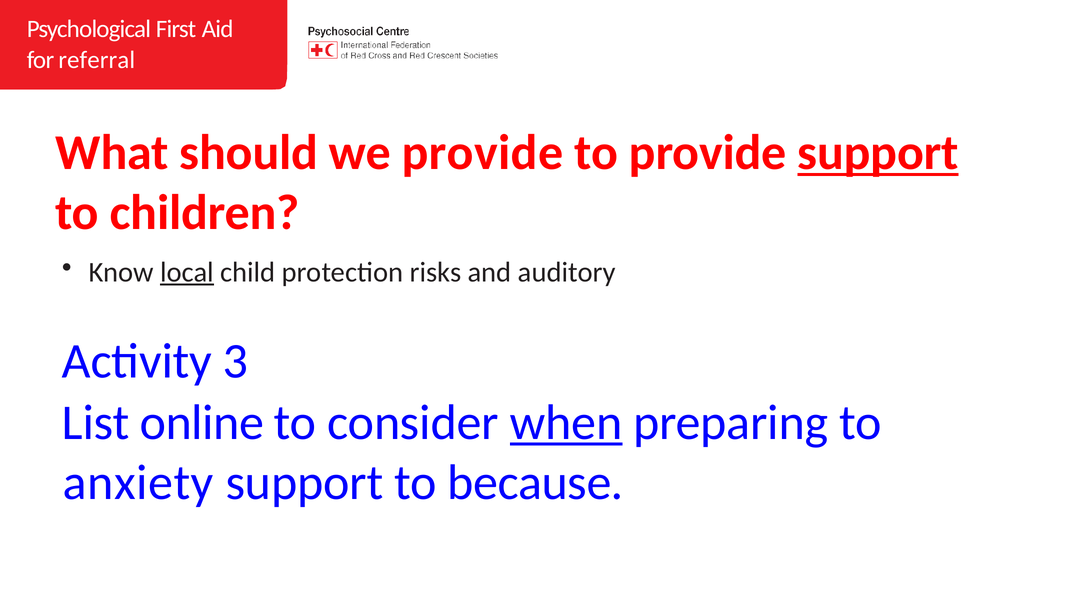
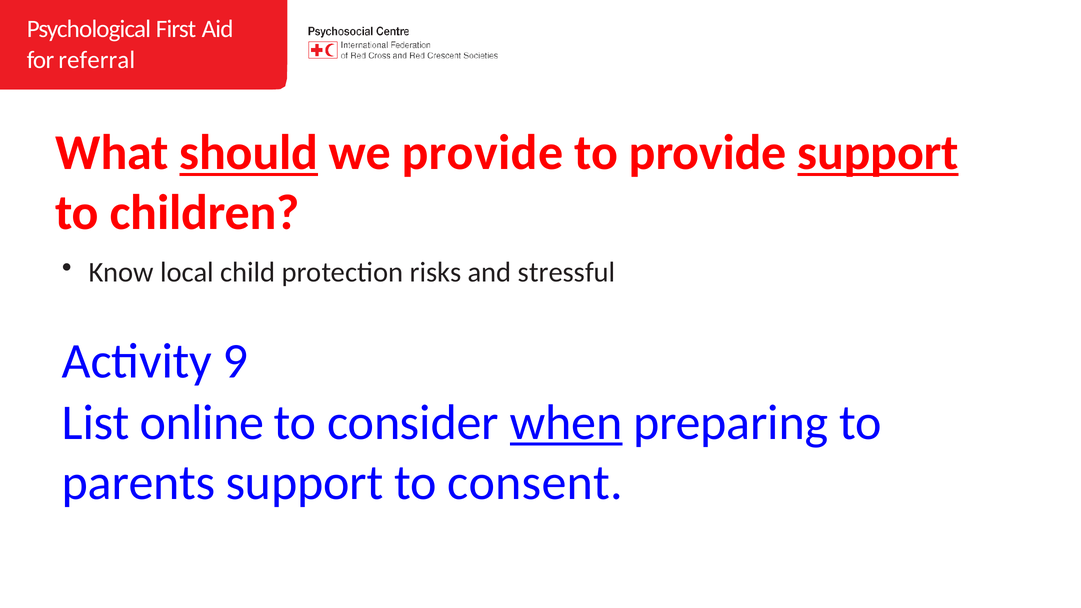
should underline: none -> present
local underline: present -> none
auditory: auditory -> stressful
3: 3 -> 9
anxiety: anxiety -> parents
because: because -> consent
